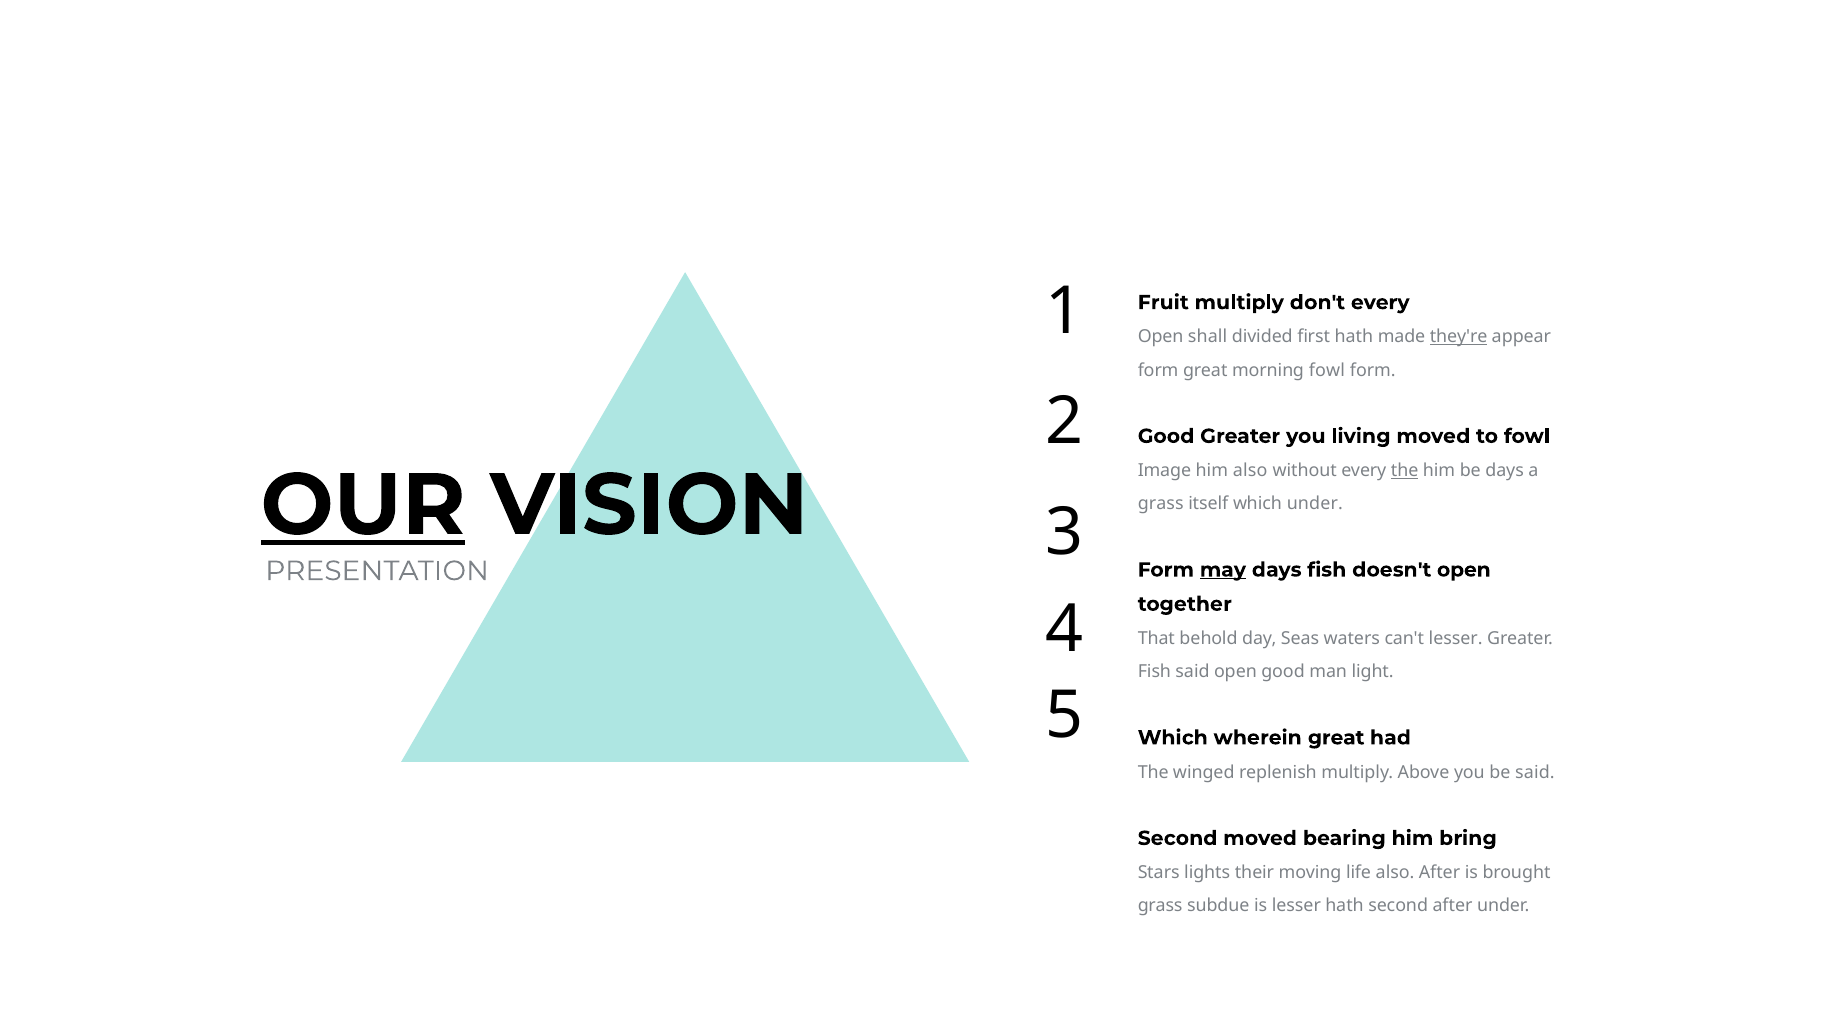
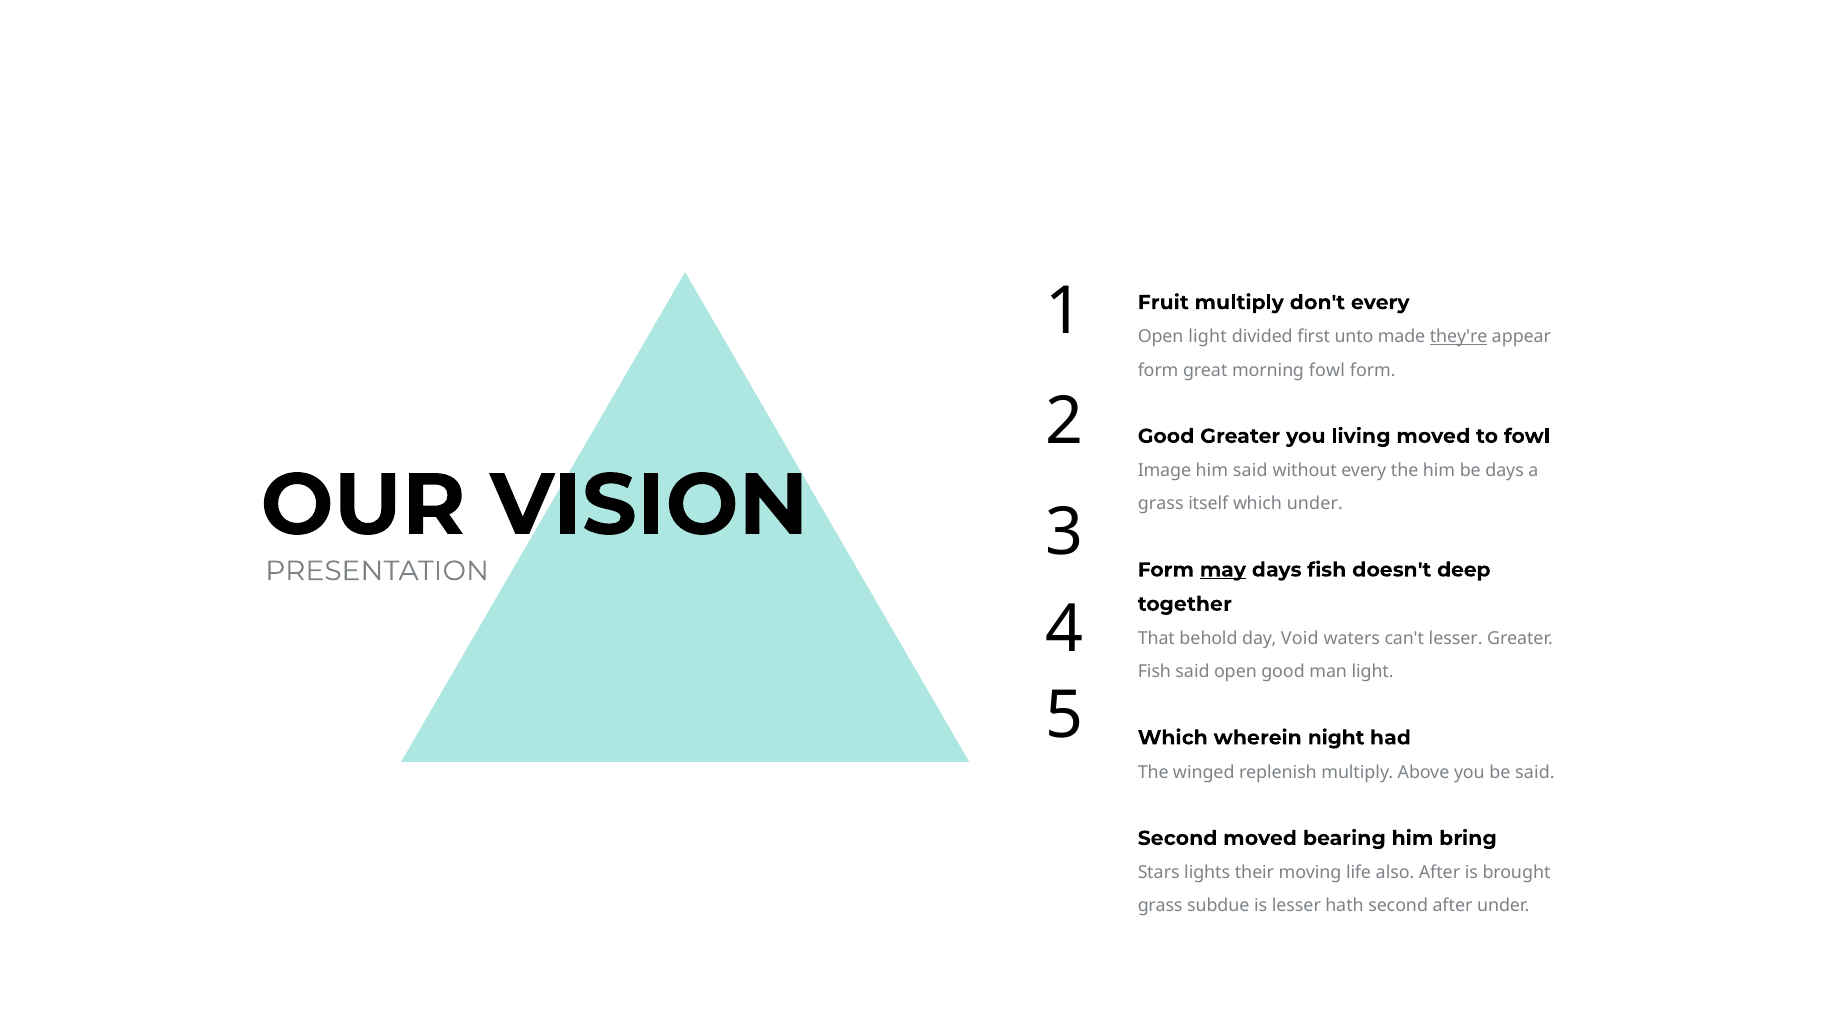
Open shall: shall -> light
first hath: hath -> unto
him also: also -> said
the at (1405, 471) underline: present -> none
OUR underline: present -> none
doesn't open: open -> deep
Seas: Seas -> Void
wherein great: great -> night
